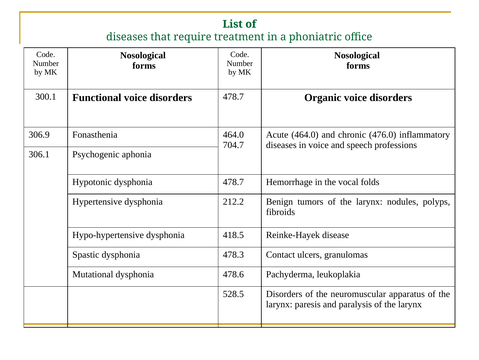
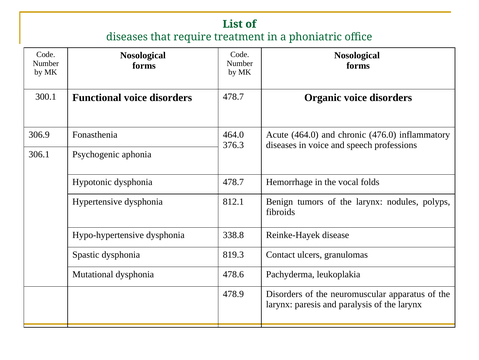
704.7: 704.7 -> 376.3
212.2: 212.2 -> 812.1
418.5: 418.5 -> 338.8
478.3: 478.3 -> 819.3
528.5: 528.5 -> 478.9
